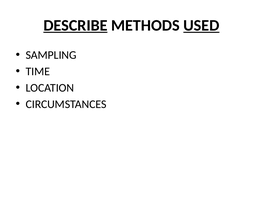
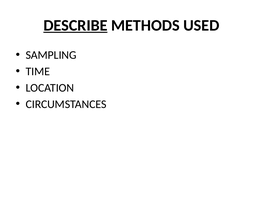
USED underline: present -> none
